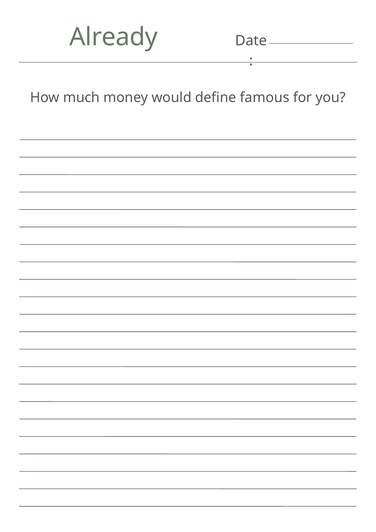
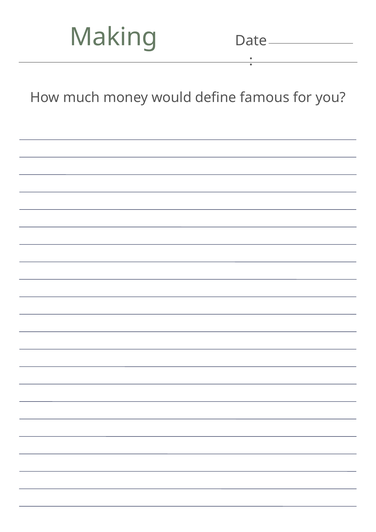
Already: Already -> Making
